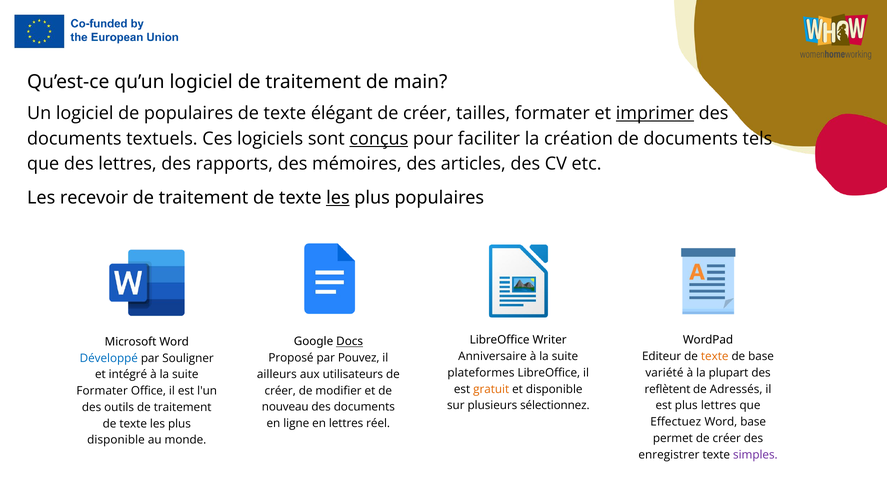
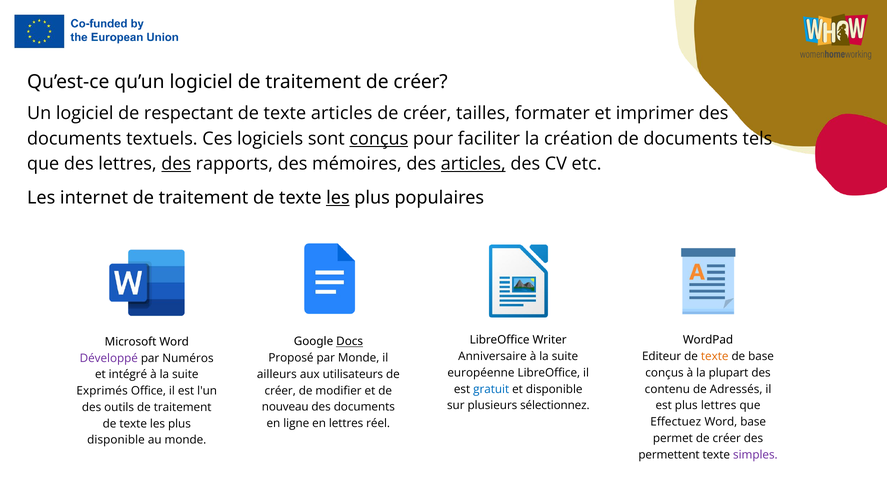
traitement de main: main -> créer
de populaires: populaires -> respectant
texte élégant: élégant -> articles
imprimer underline: present -> none
des at (176, 164) underline: none -> present
articles at (473, 164) underline: none -> present
recevoir: recevoir -> internet
par Pouvez: Pouvez -> Monde
Développé colour: blue -> purple
Souligner: Souligner -> Numéros
plateformes: plateformes -> européenne
variété at (664, 373): variété -> conçus
gratuit colour: orange -> blue
reflètent: reflètent -> contenu
Formater at (102, 391): Formater -> Exprimés
enregistrer: enregistrer -> permettent
